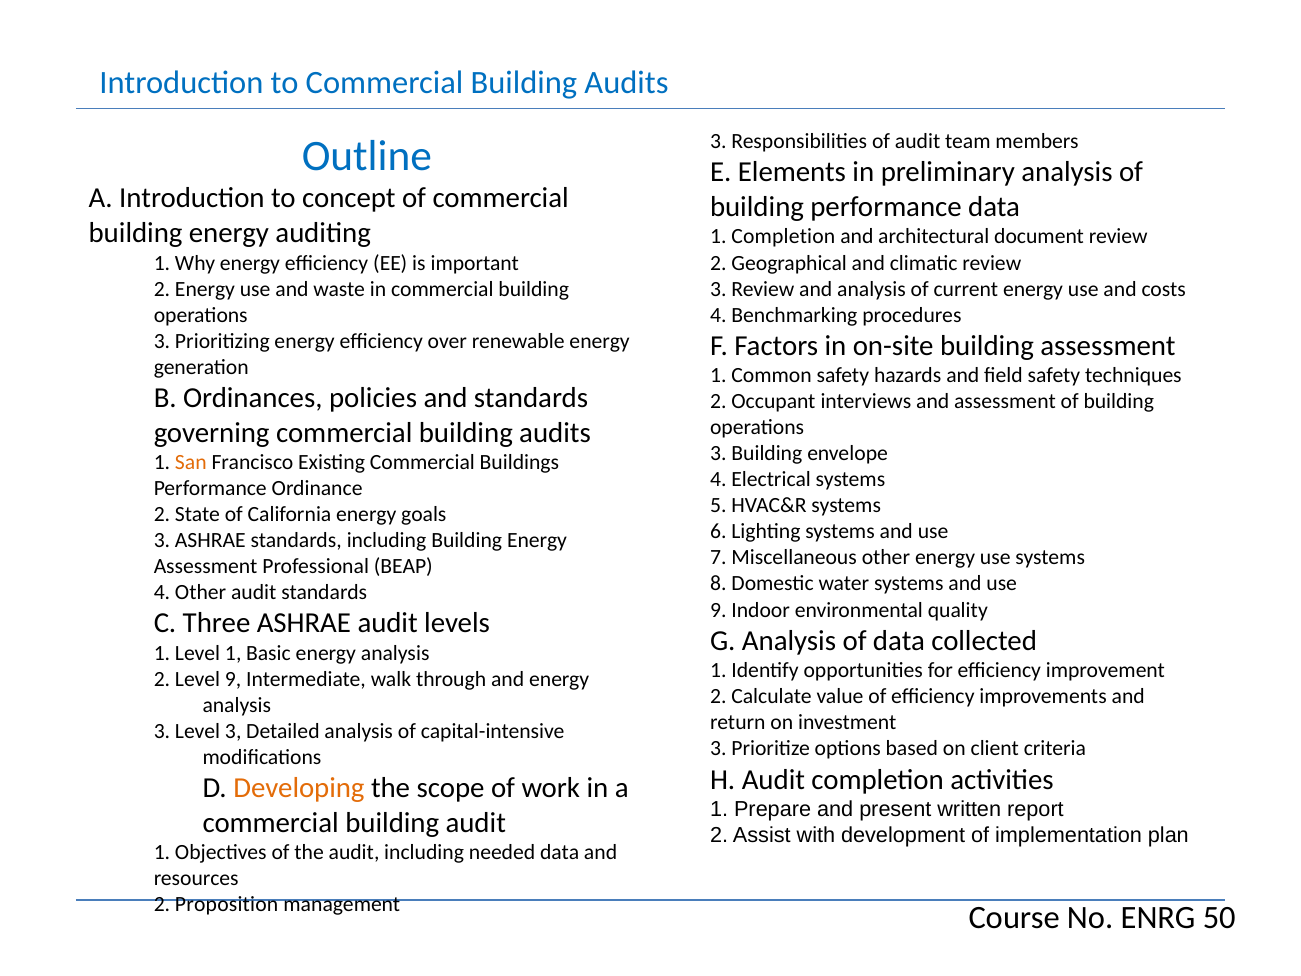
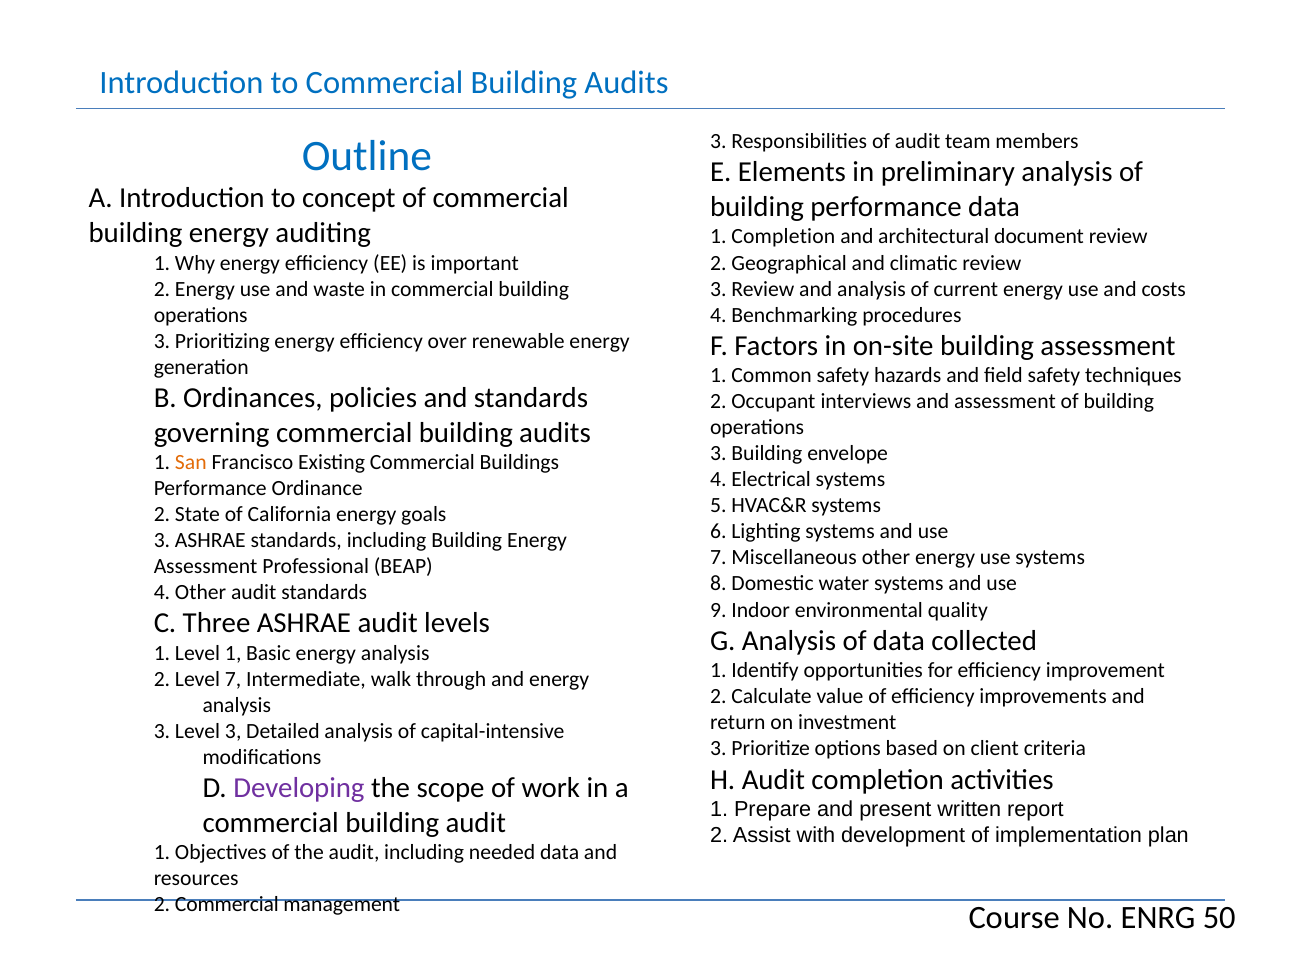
Level 9: 9 -> 7
Developing colour: orange -> purple
2 Proposition: Proposition -> Commercial
